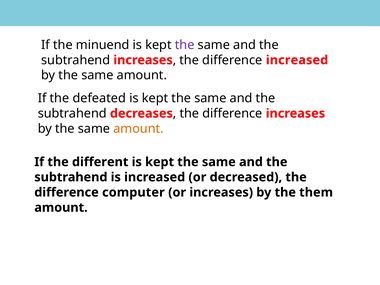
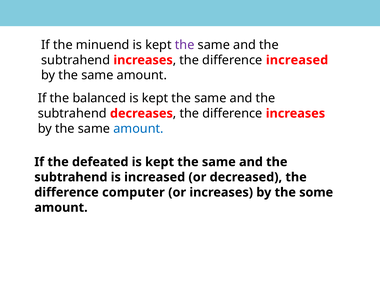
defeated: defeated -> balanced
amount at (138, 129) colour: orange -> blue
different: different -> defeated
them: them -> some
